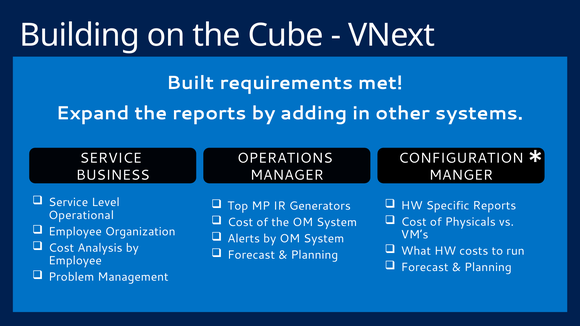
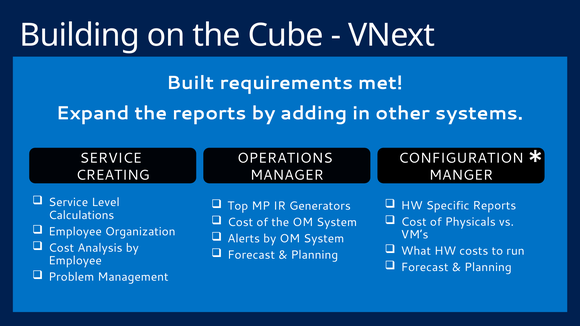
BUSINESS: BUSINESS -> CREATING
Operational: Operational -> Calculations
